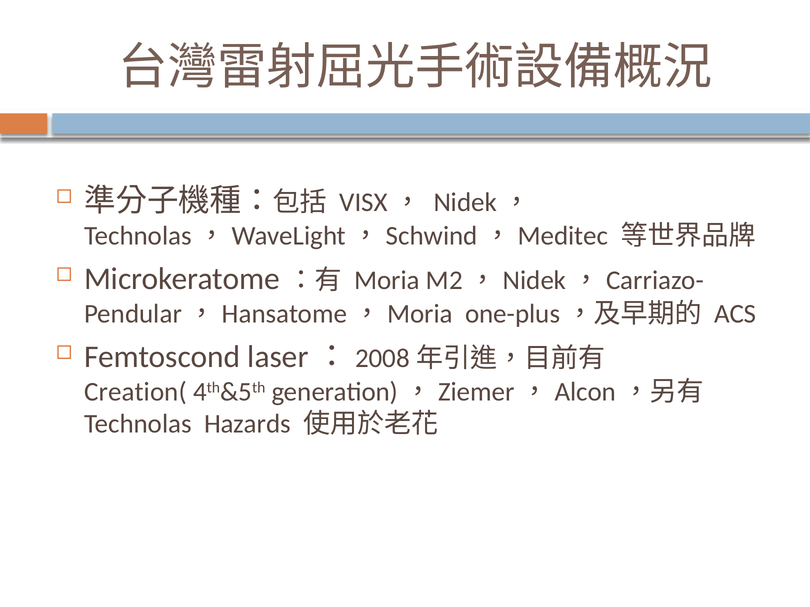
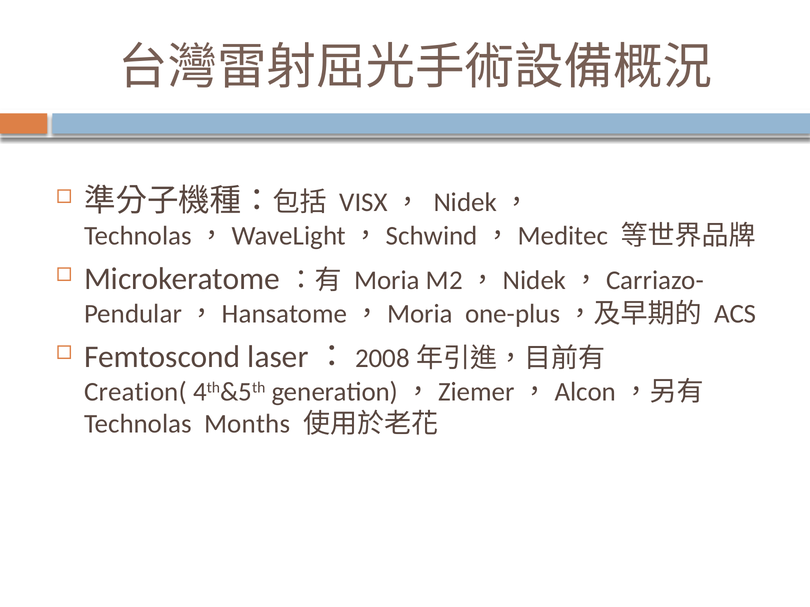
Hazards: Hazards -> Months
